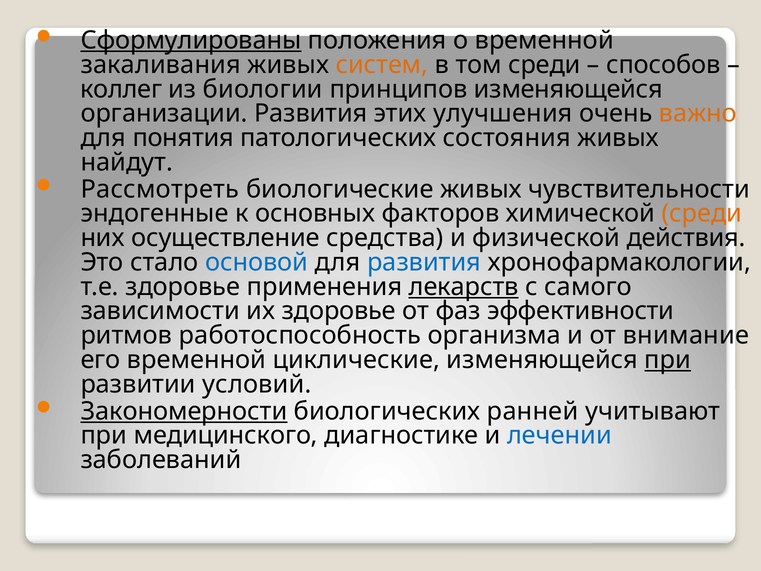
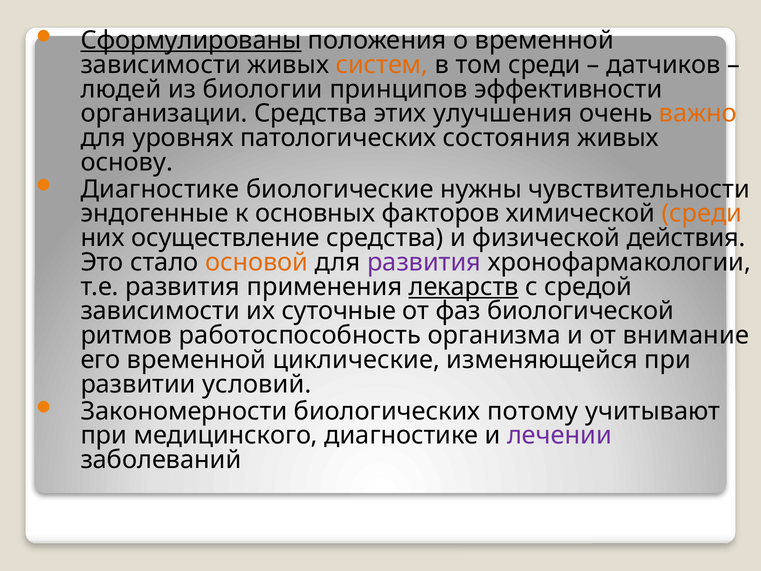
закаливания at (161, 65): закаливания -> зависимости
способов: способов -> датчиков
коллег: коллег -> людей
принципов изменяющейся: изменяющейся -> эффективности
организации Развития: Развития -> Средства
понятия: понятия -> уровнях
найдут: найдут -> основу
Рассмотреть at (160, 189): Рассмотреть -> Диагностике
биологические живых: живых -> нужны
основой colour: blue -> orange
развития at (424, 262) colour: blue -> purple
т.е здоровье: здоровье -> развития
самого: самого -> средой
их здоровье: здоровье -> суточные
эффективности: эффективности -> биологической
при at (668, 360) underline: present -> none
Закономерности underline: present -> none
ранней: ранней -> потому
лечении colour: blue -> purple
